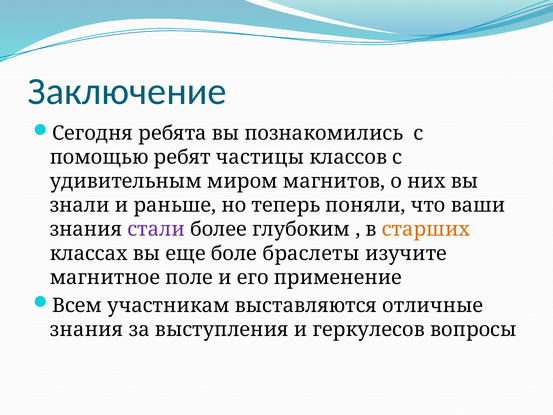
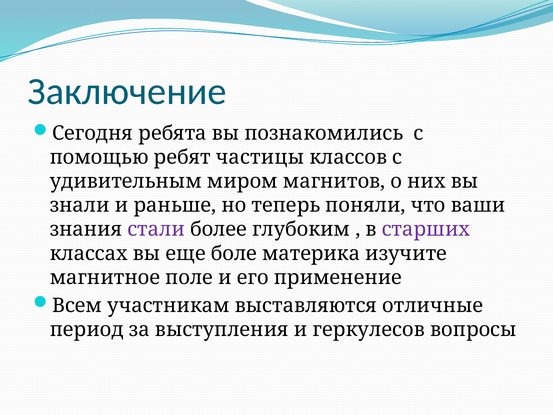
старших colour: orange -> purple
браслеты: браслеты -> материка
знания at (87, 329): знания -> период
